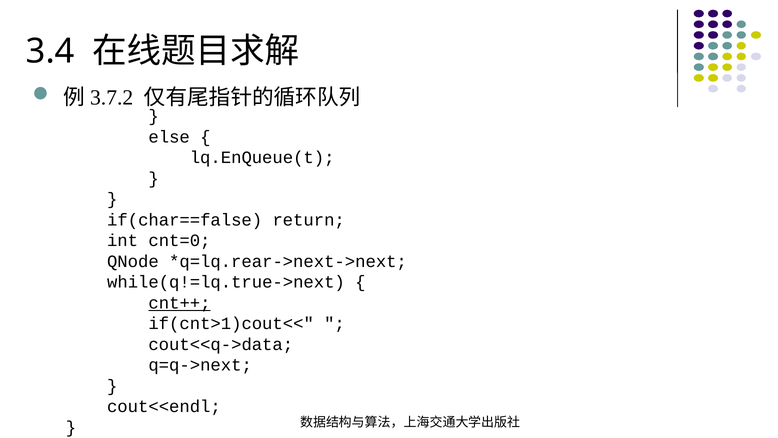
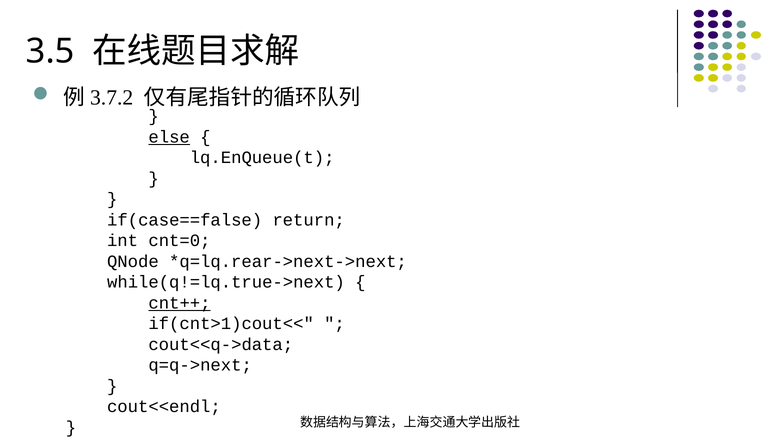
3.4: 3.4 -> 3.5
else underline: none -> present
if(char==false: if(char==false -> if(case==false
